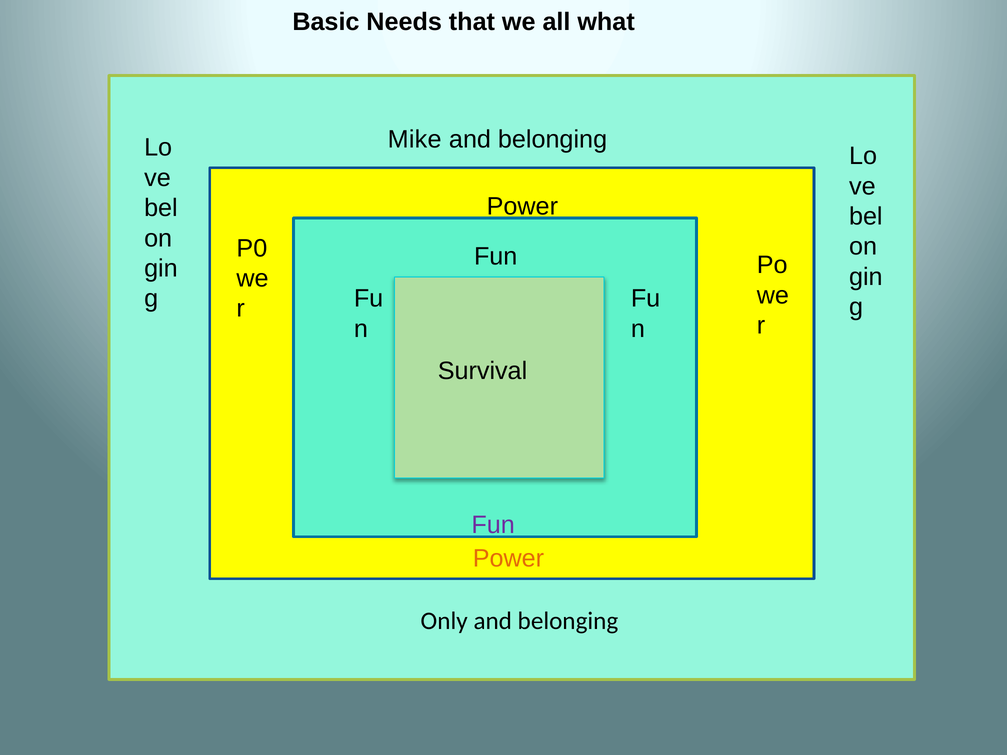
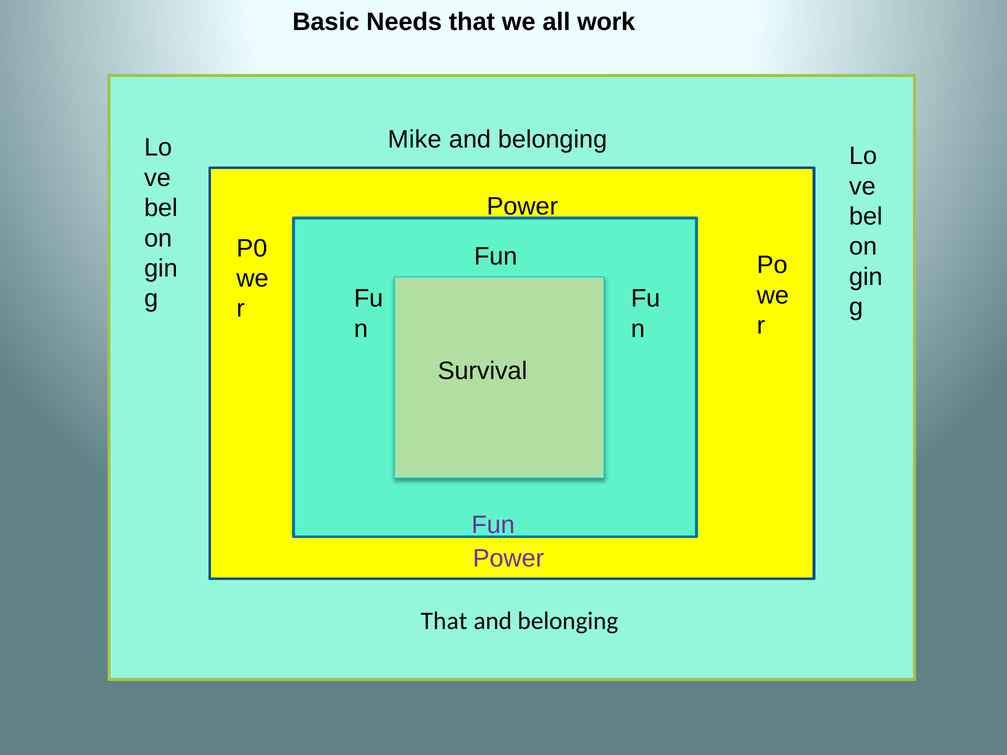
what: what -> work
Power at (508, 559) colour: orange -> purple
Only at (444, 621): Only -> That
